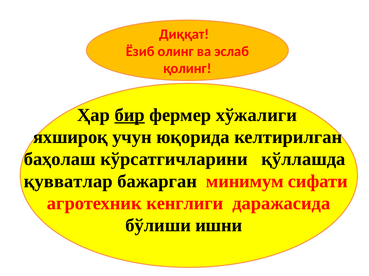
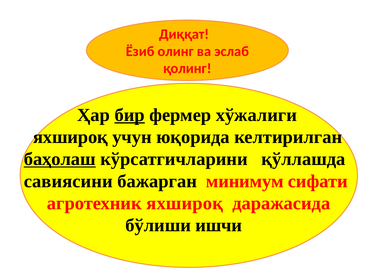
баҳолаш underline: none -> present
қувватлар: қувватлар -> савиясини
агротехник кенглиги: кенглиги -> яхшироқ
ишни: ишни -> ишчи
